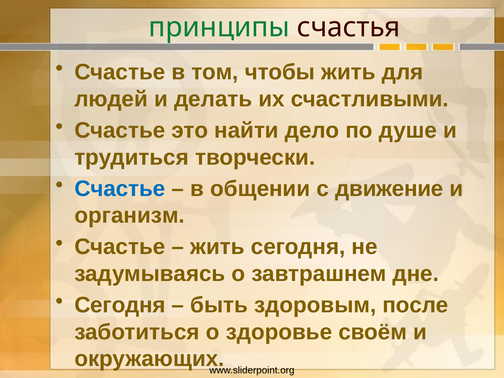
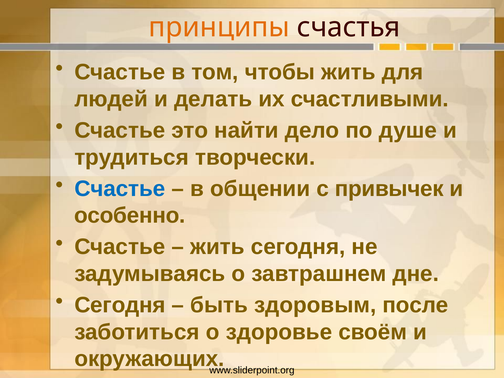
принципы colour: green -> orange
движение: движение -> привычек
организм: организм -> особенно
